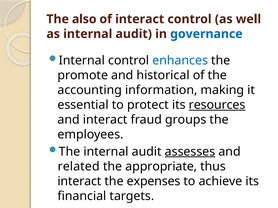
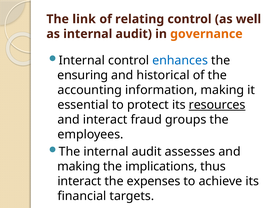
also: also -> link
of interact: interact -> relating
governance colour: blue -> orange
promote: promote -> ensuring
assesses underline: present -> none
related at (79, 167): related -> making
appropriate: appropriate -> implications
